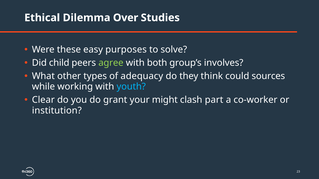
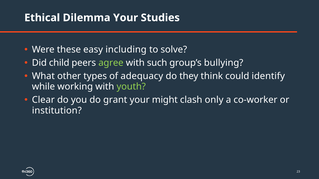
Dilemma Over: Over -> Your
purposes: purposes -> including
both: both -> such
involves: involves -> bullying
sources: sources -> identify
youth colour: light blue -> light green
part: part -> only
